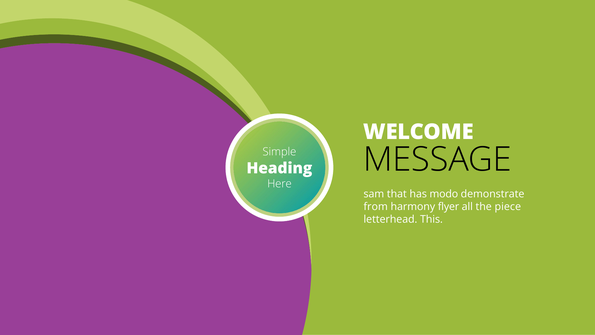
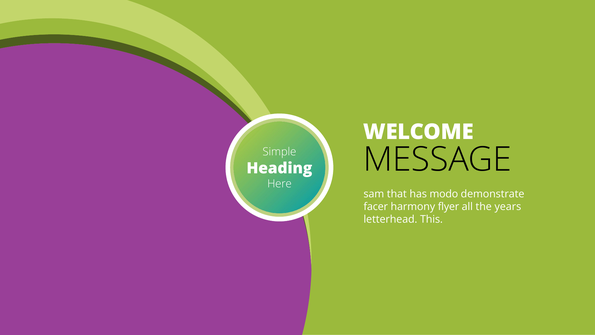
from: from -> facer
piece: piece -> years
